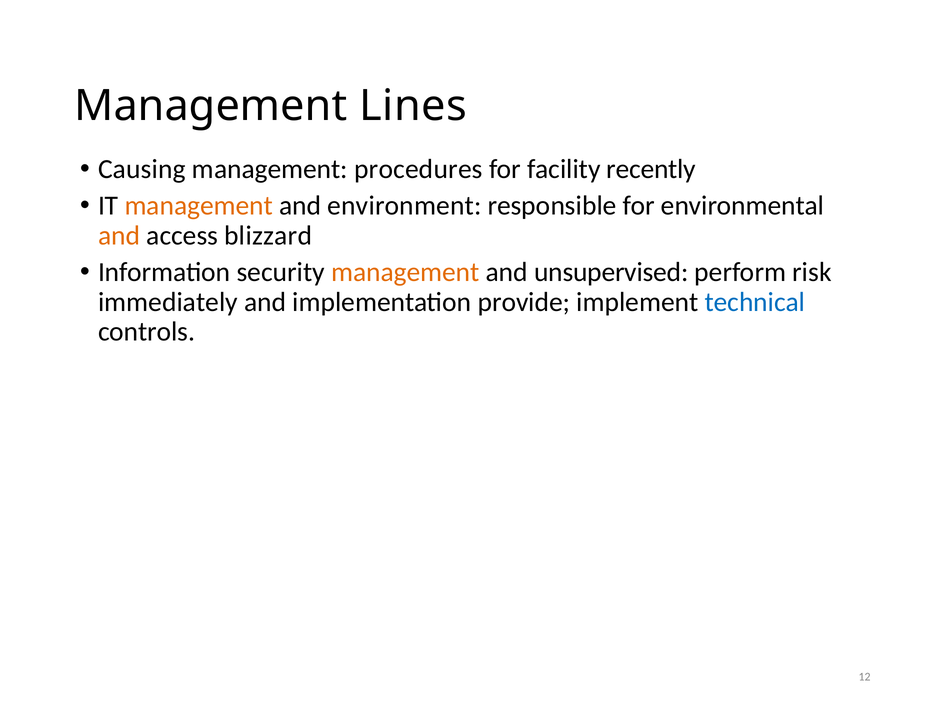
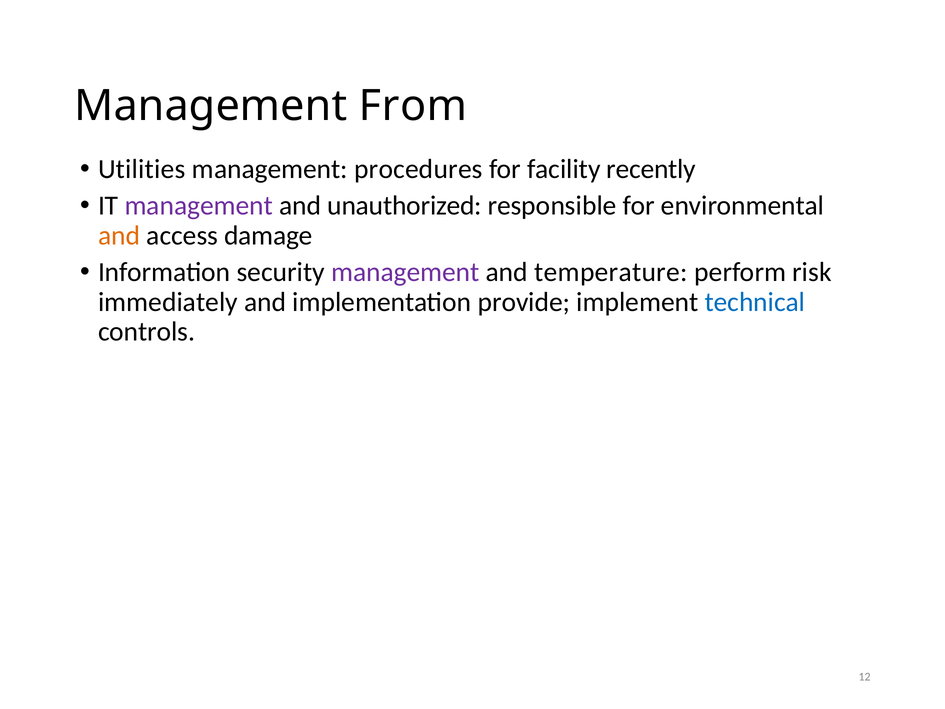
Lines: Lines -> From
Causing: Causing -> Utilities
management at (199, 206) colour: orange -> purple
environment: environment -> unauthorized
blizzard: blizzard -> damage
management at (405, 272) colour: orange -> purple
unsupervised: unsupervised -> temperature
